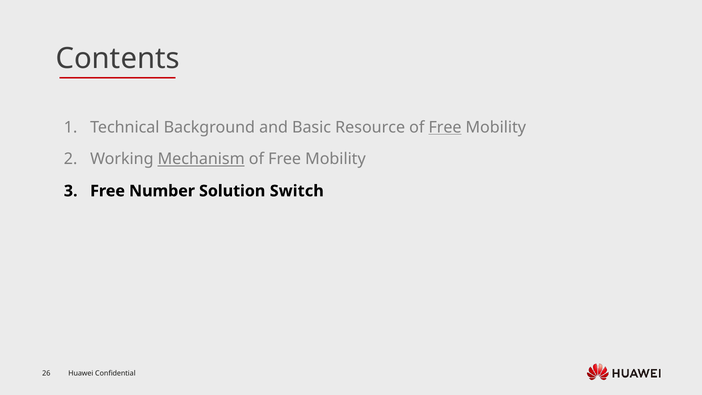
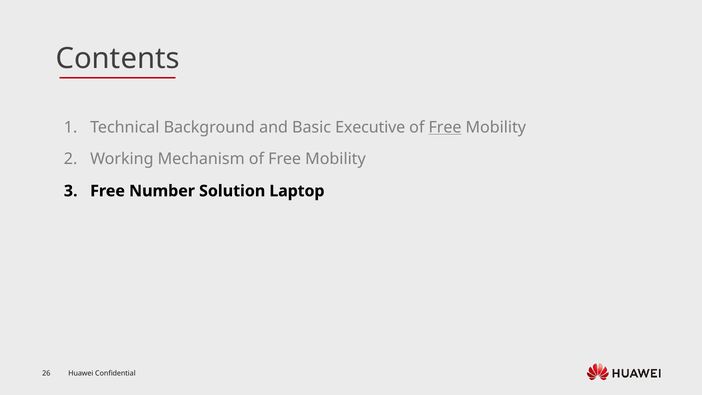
Resource: Resource -> Executive
Mechanism underline: present -> none
Switch: Switch -> Laptop
